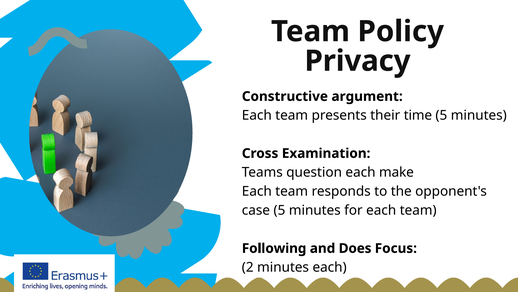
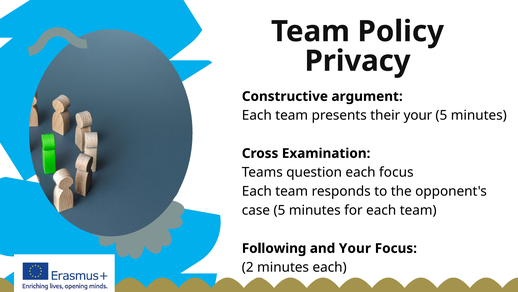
their time: time -> your
each make: make -> focus
and Does: Does -> Your
